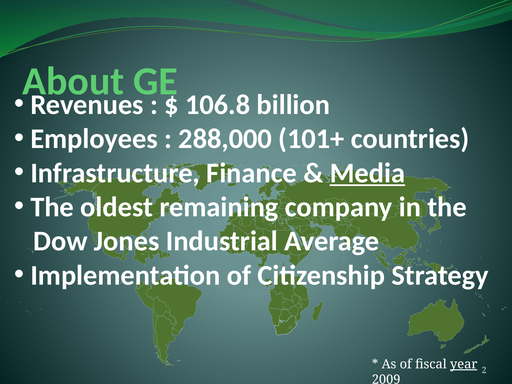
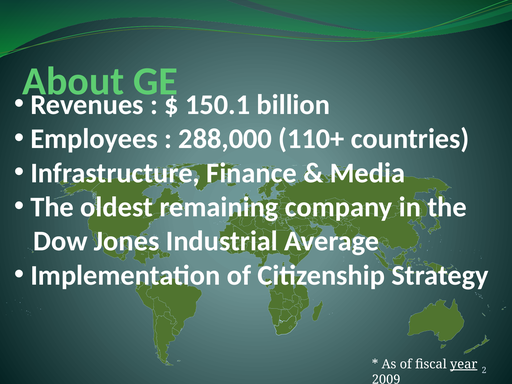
106.8: 106.8 -> 150.1
101+: 101+ -> 110+
Media underline: present -> none
